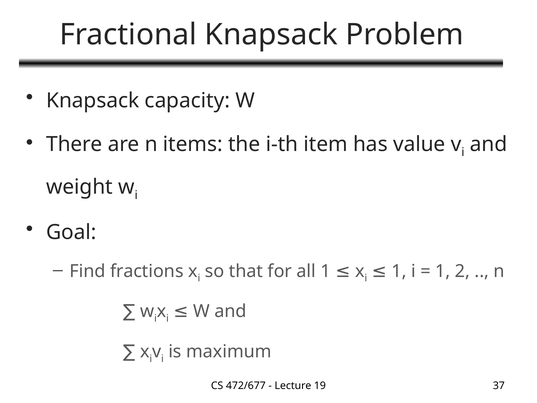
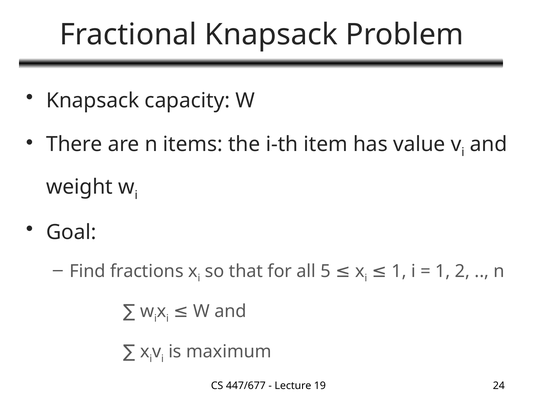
all 1: 1 -> 5
472/677: 472/677 -> 447/677
37: 37 -> 24
